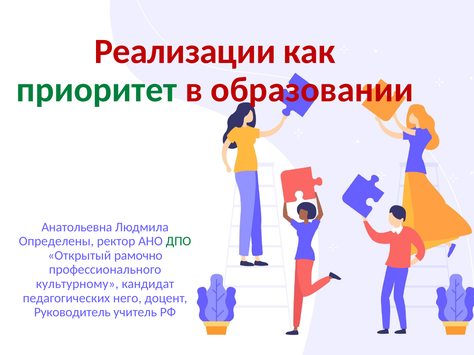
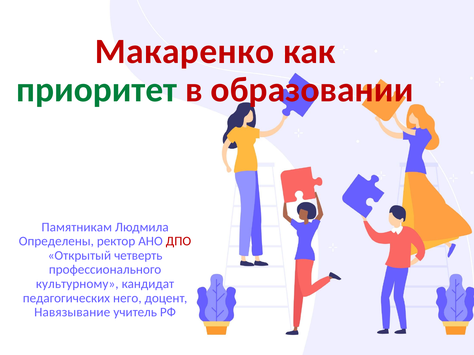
Реализации: Реализации -> Макаренко
Анатольевна: Анатольевна -> Памятникам
ДПО colour: green -> red
рамочно: рамочно -> четверть
Руководитель: Руководитель -> Навязывание
